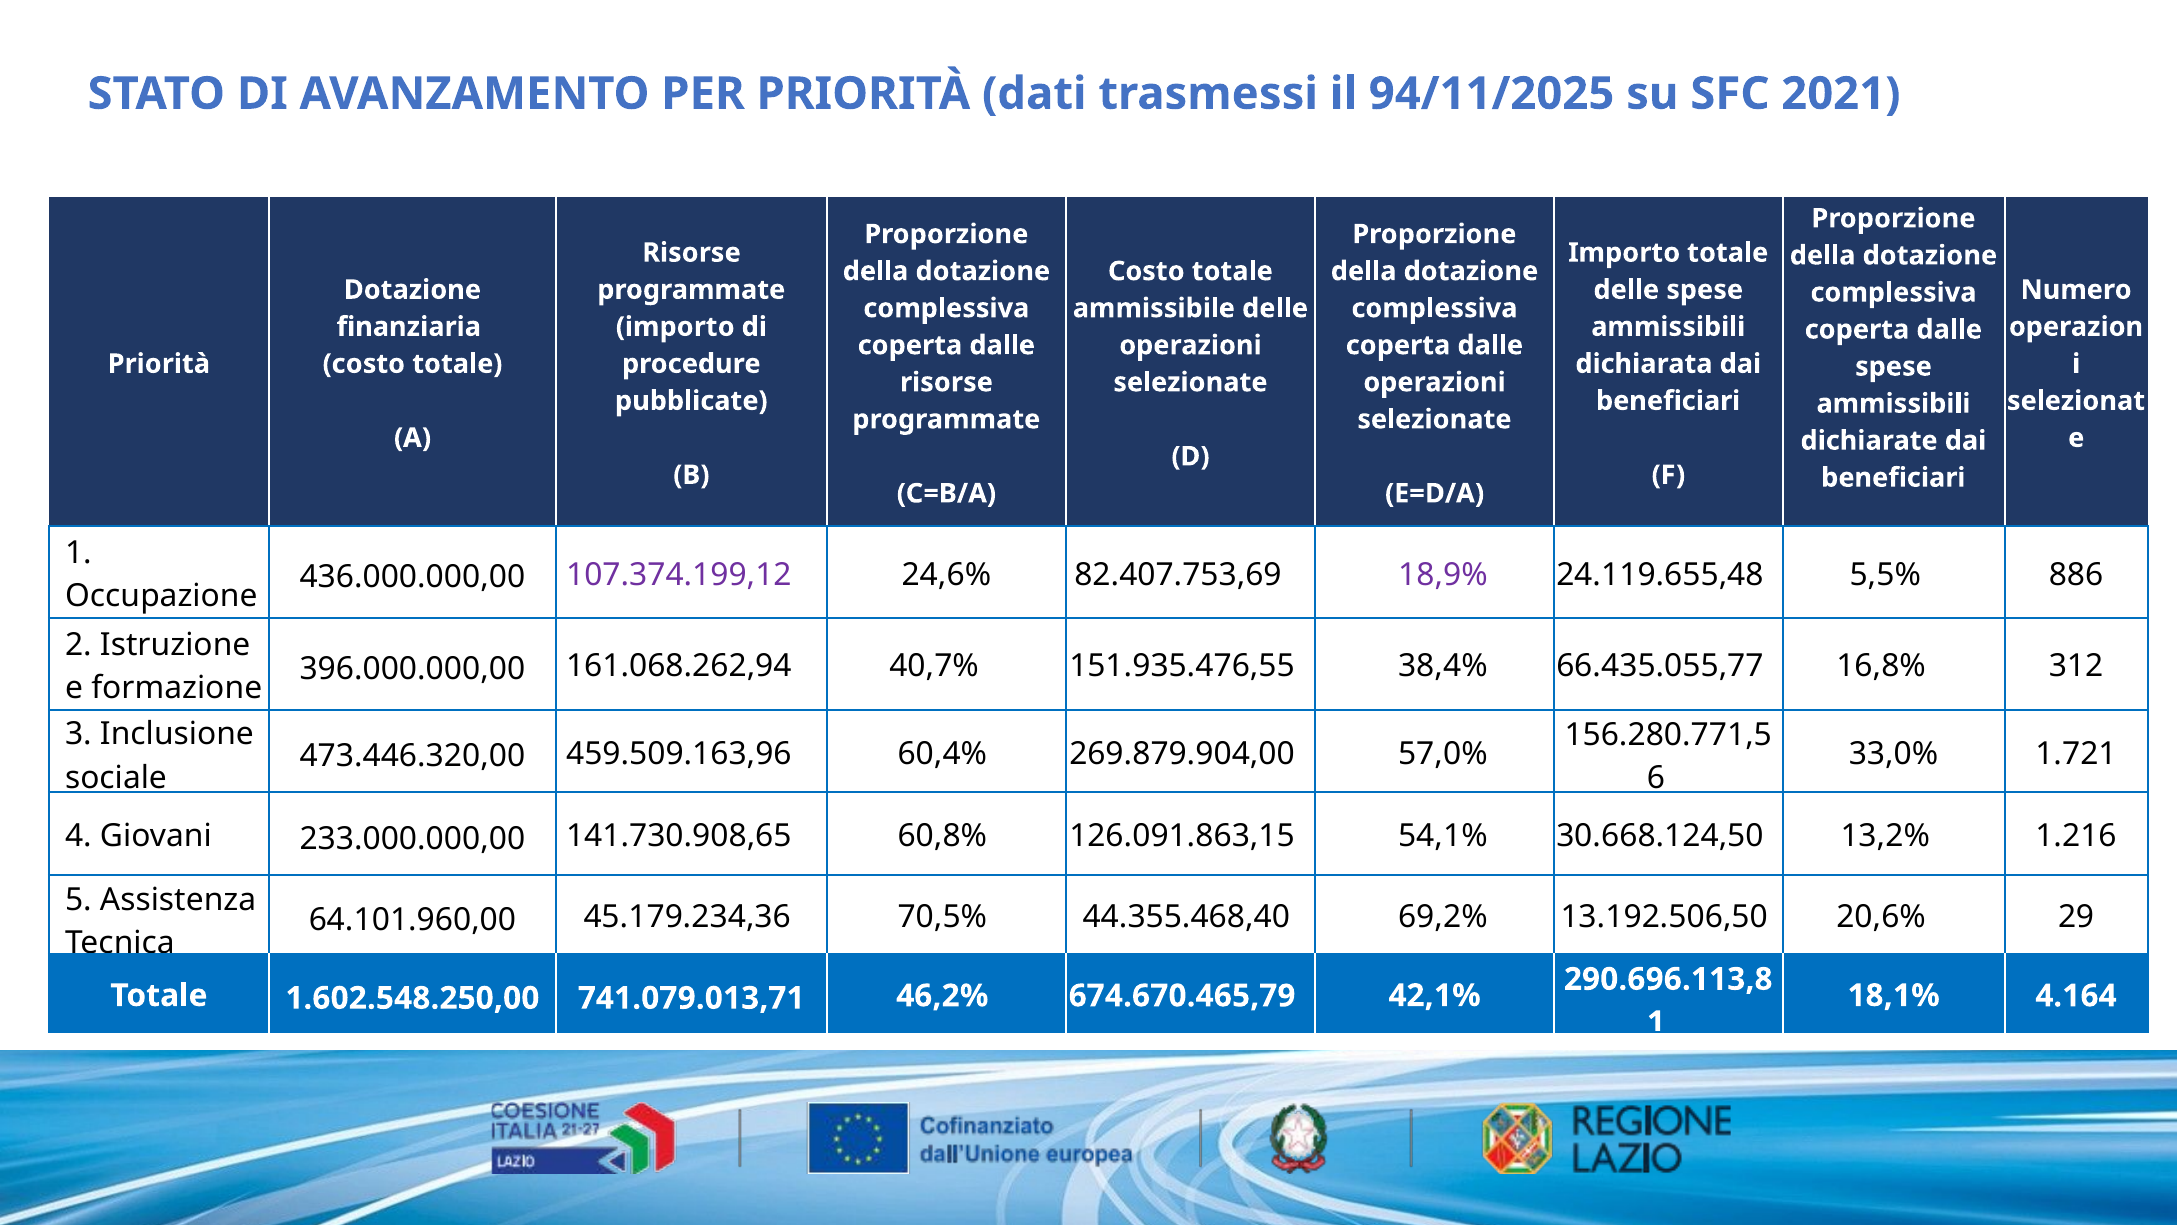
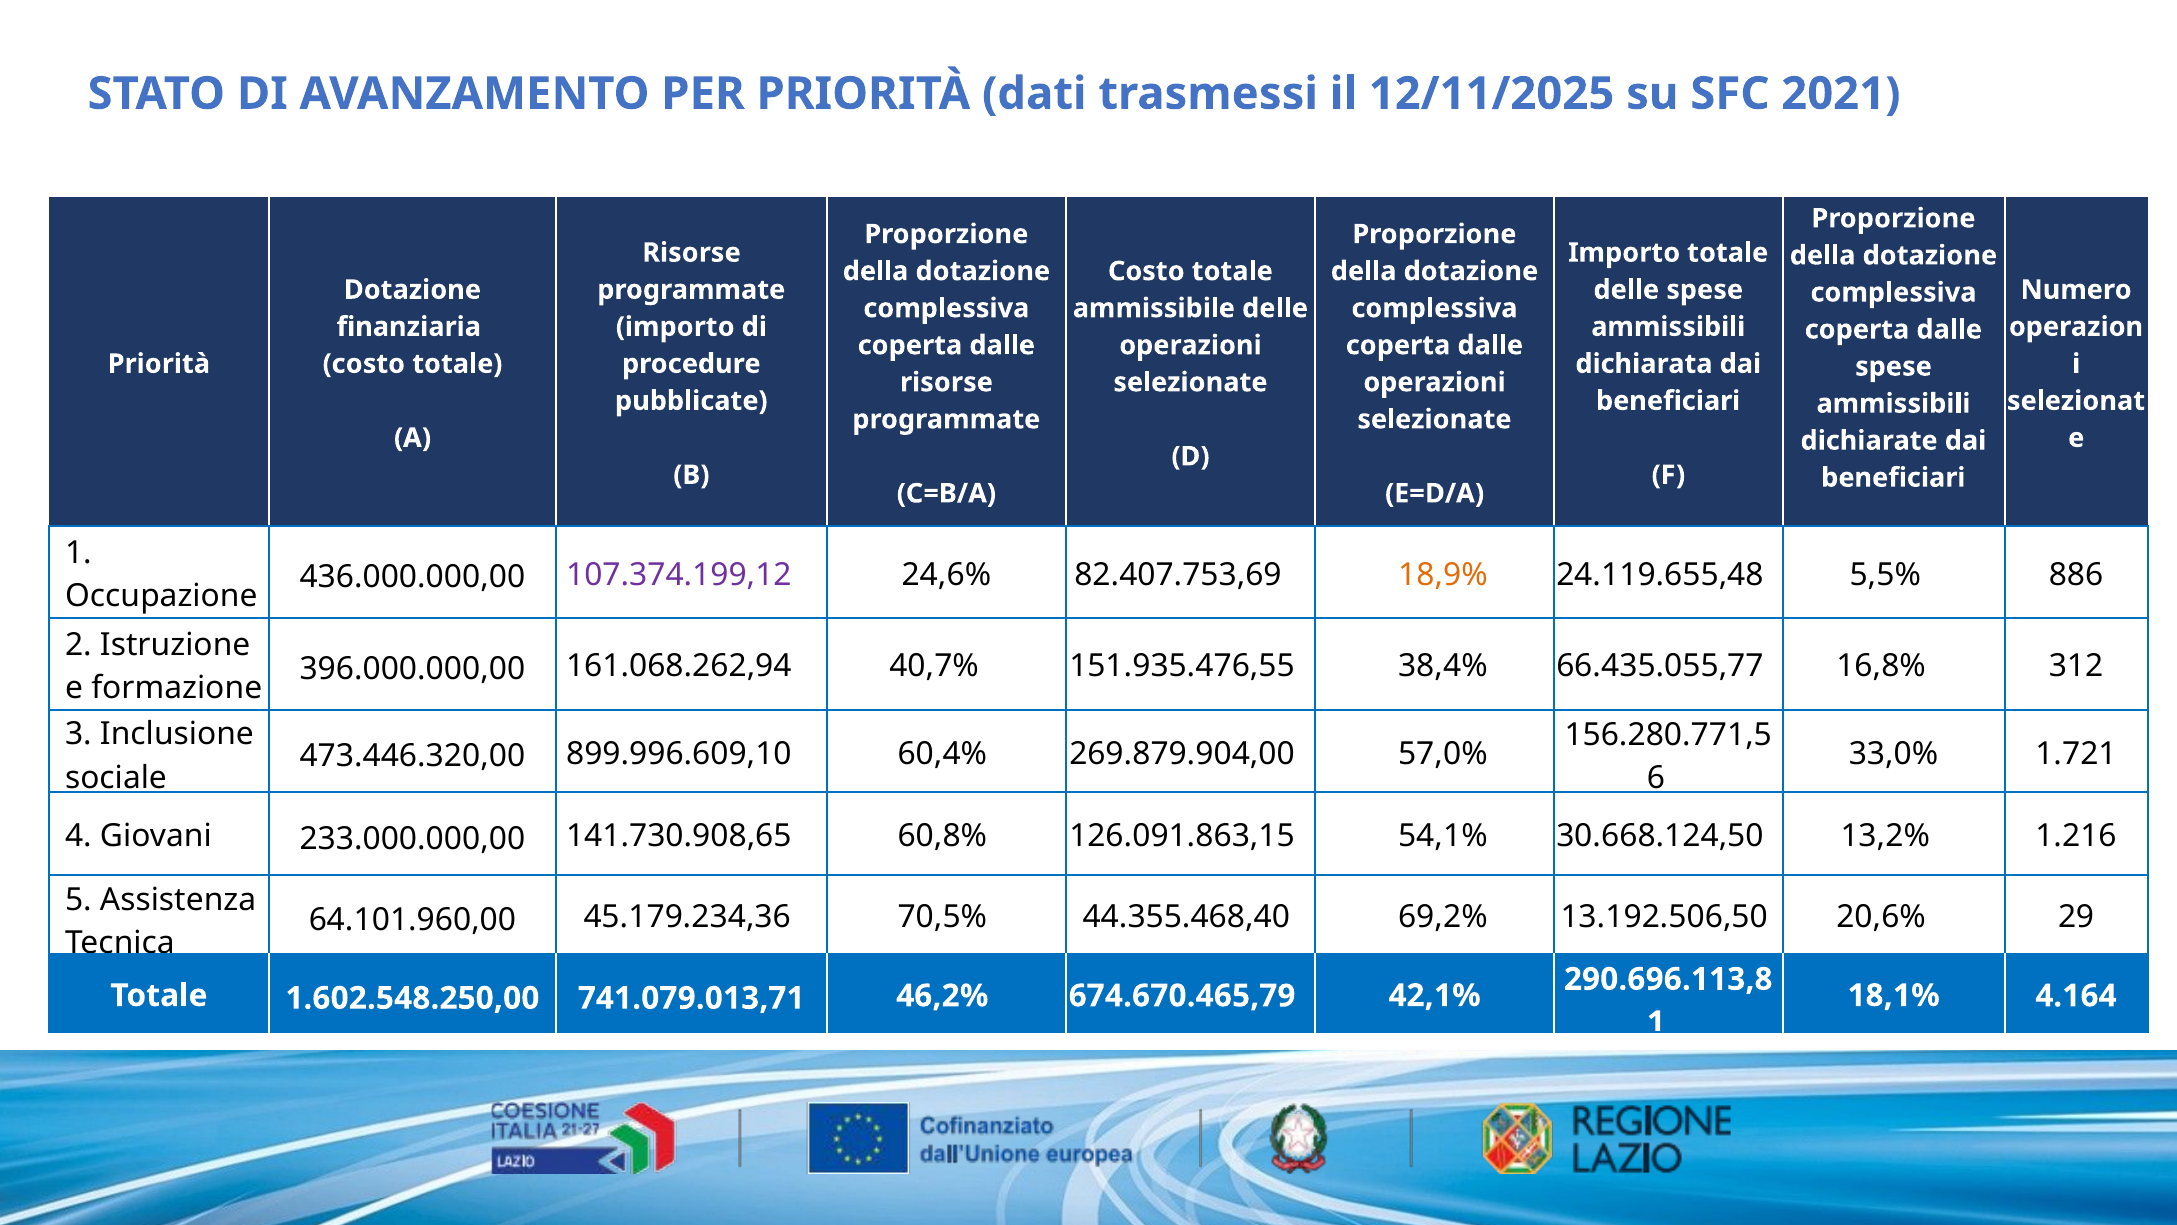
94/11/2025: 94/11/2025 -> 12/11/2025
18,9% colour: purple -> orange
459.509.163,96: 459.509.163,96 -> 899.996.609,10
